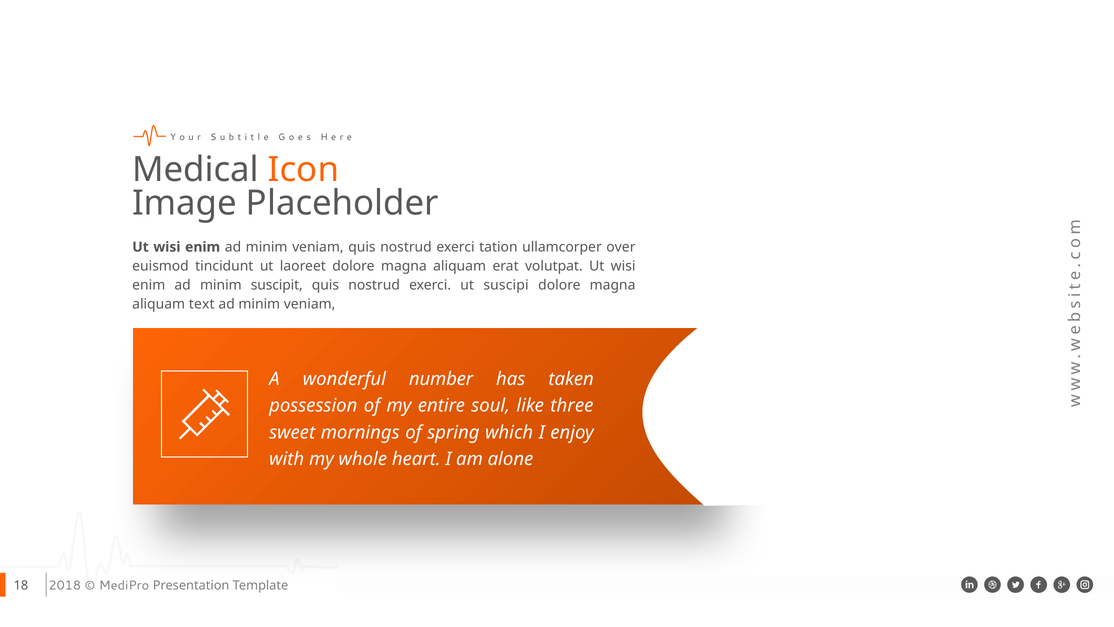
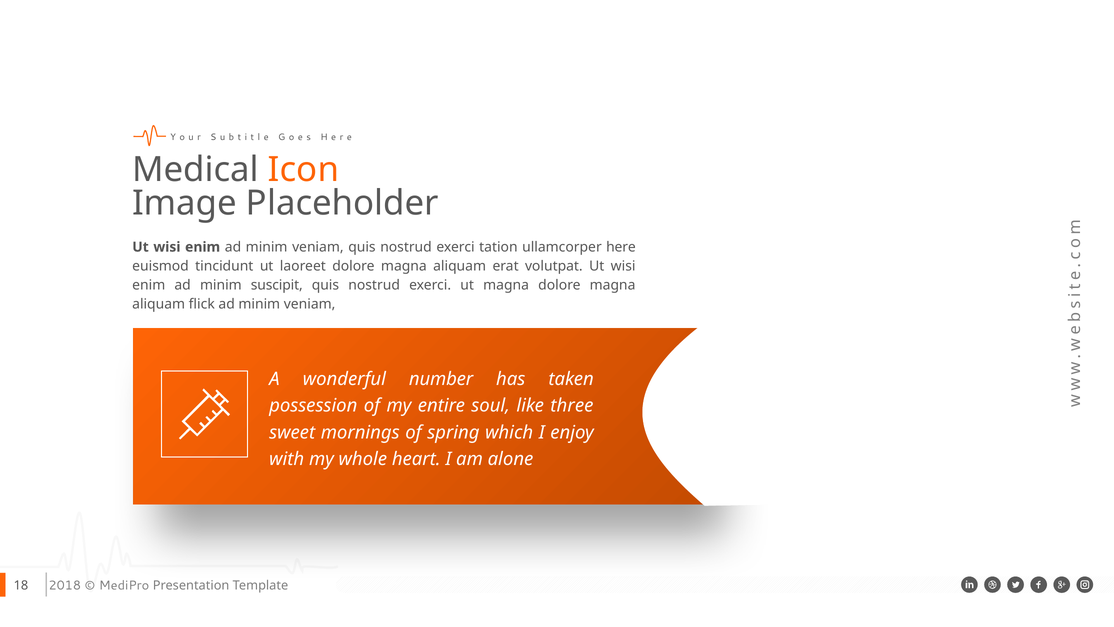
over: over -> here
ut suscipi: suscipi -> magna
text: text -> flick
